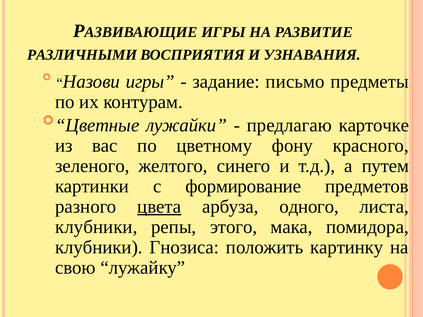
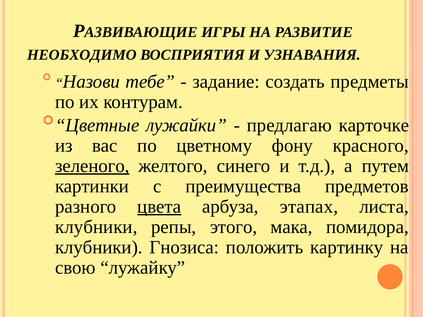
РАЗЛИЧНЫМИ: РАЗЛИЧНЫМИ -> НЕОБХОДИМО
Назови игры: игры -> тебе
письмо: письмо -> создать
зеленого underline: none -> present
формирование: формирование -> преимущества
одного: одного -> этапах
